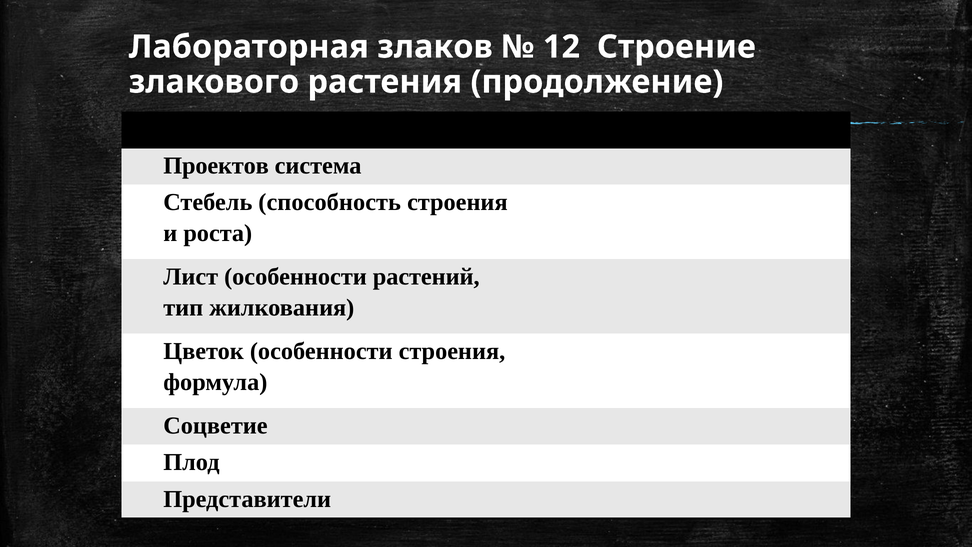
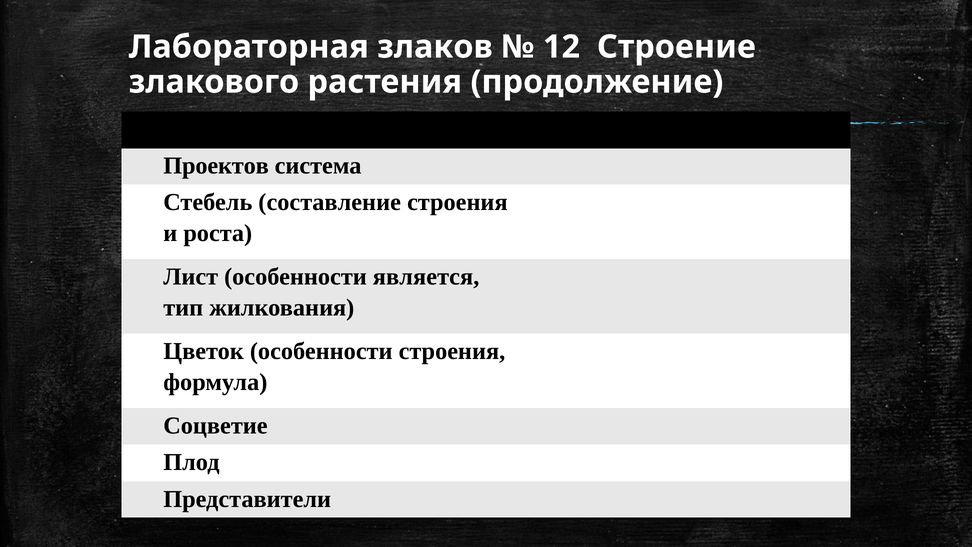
способность: способность -> составление
растений: растений -> является
